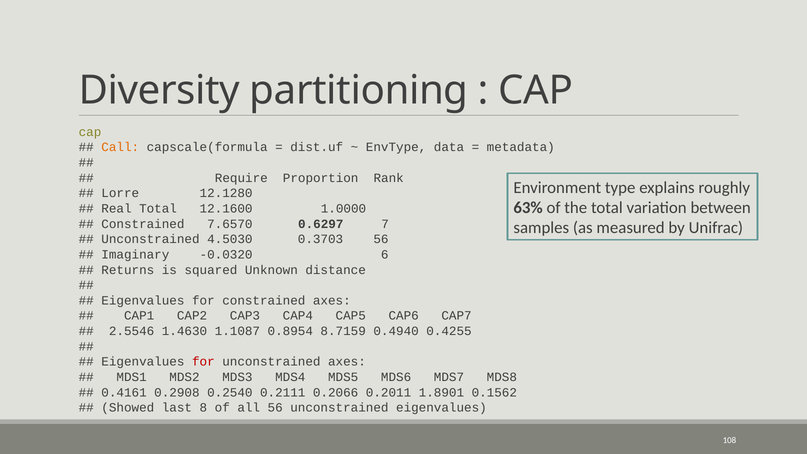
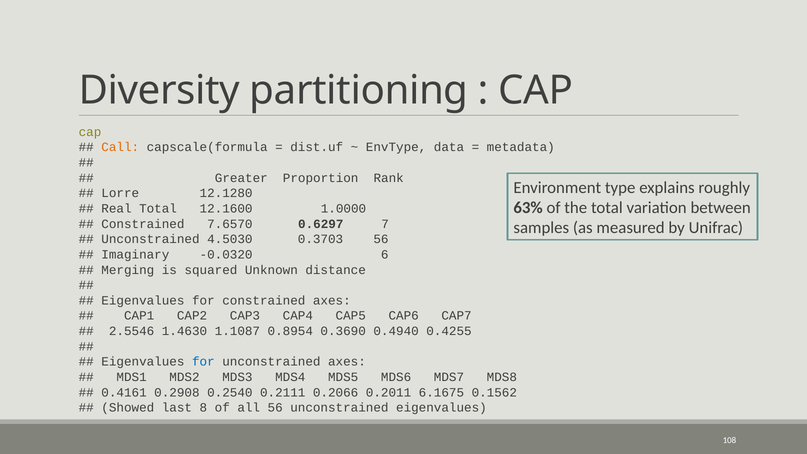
Require: Require -> Greater
Returns: Returns -> Merging
8.7159: 8.7159 -> 0.3690
for at (203, 362) colour: red -> blue
1.8901: 1.8901 -> 6.1675
